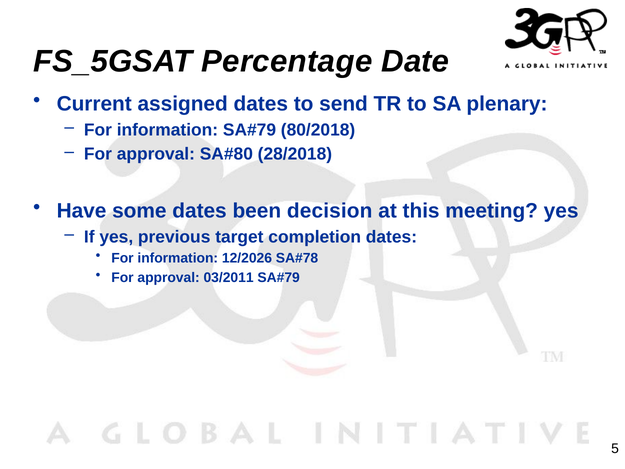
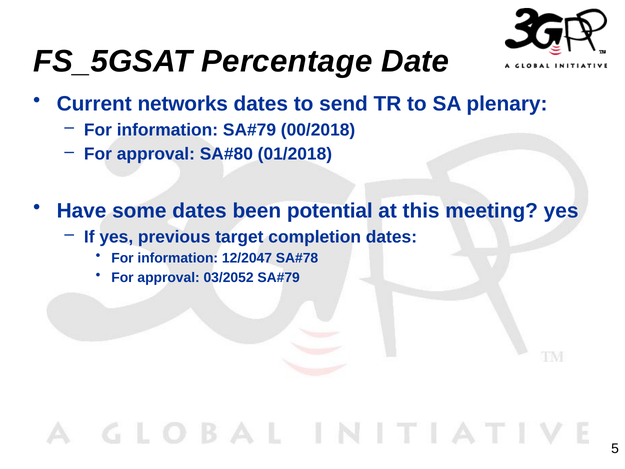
assigned: assigned -> networks
80/2018: 80/2018 -> 00/2018
28/2018: 28/2018 -> 01/2018
decision: decision -> potential
12/2026: 12/2026 -> 12/2047
03/2011: 03/2011 -> 03/2052
